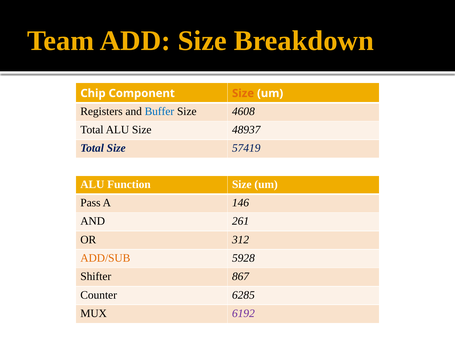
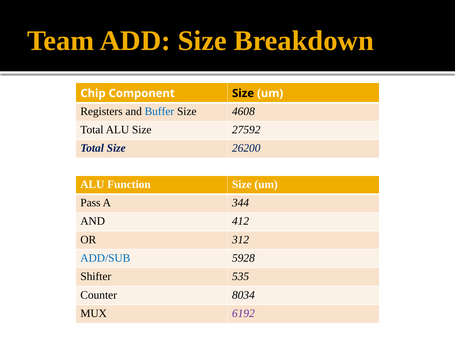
Size at (243, 93) colour: orange -> black
48937: 48937 -> 27592
57419: 57419 -> 26200
146: 146 -> 344
261: 261 -> 412
ADD/SUB colour: orange -> blue
867: 867 -> 535
6285: 6285 -> 8034
